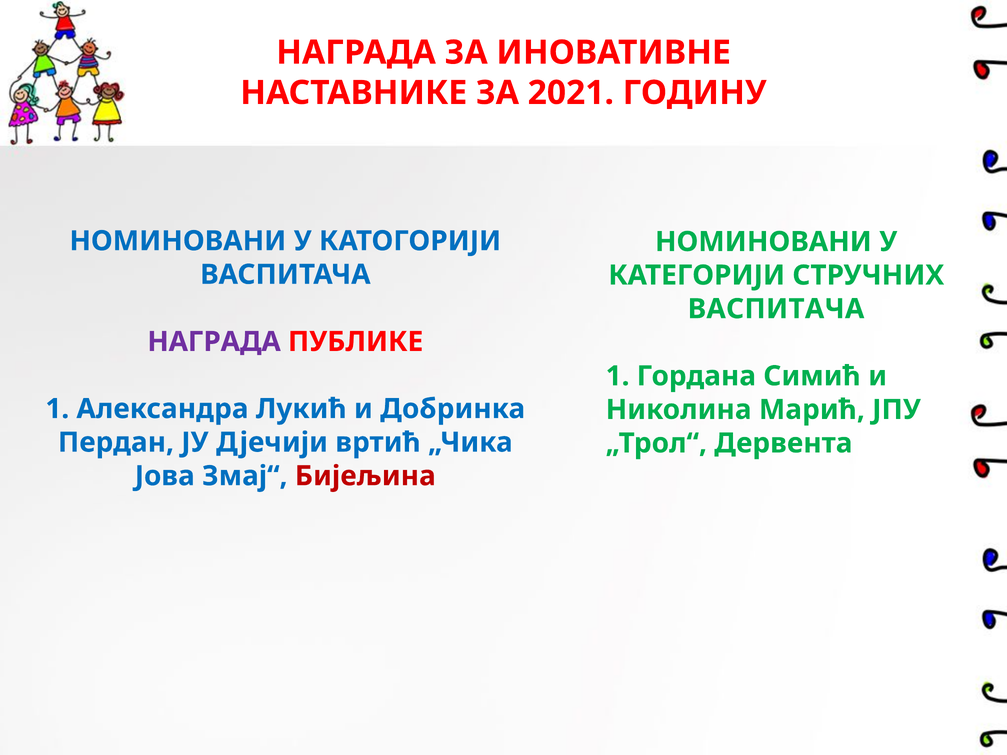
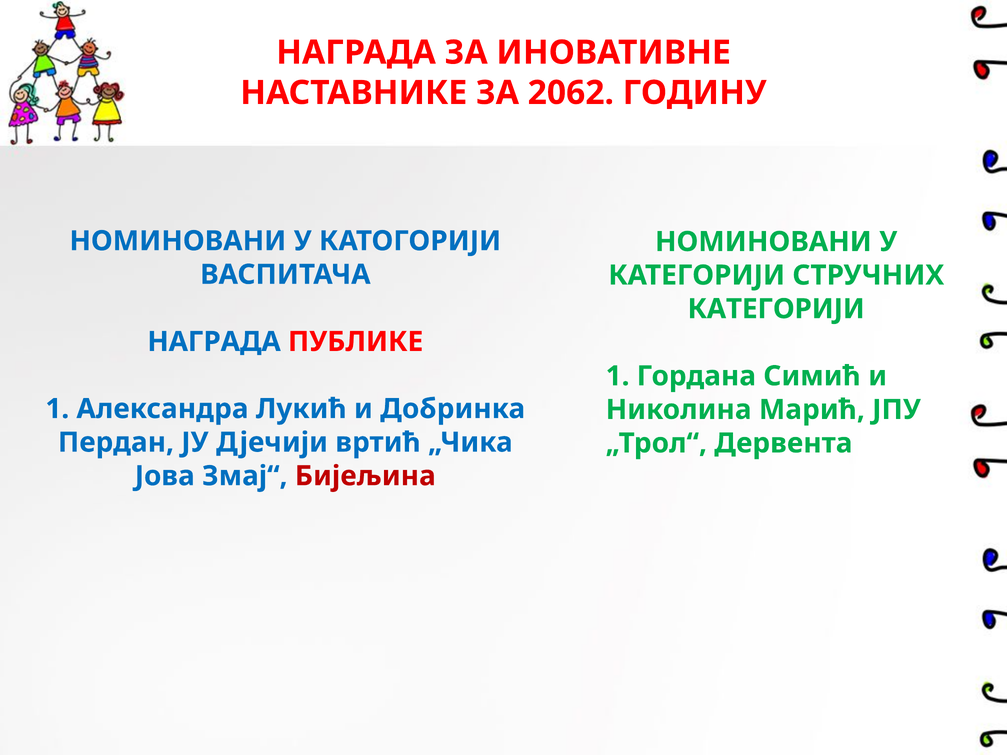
2021: 2021 -> 2062
ВАСПИТАЧА at (776, 309): ВАСПИТАЧА -> КАТЕГОРИЈИ
НАГРАДА at (214, 342) colour: purple -> blue
